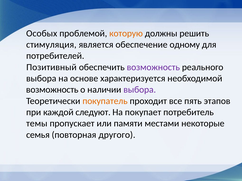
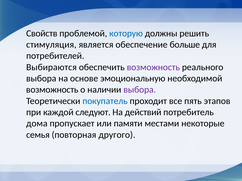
Особых: Особых -> Свойств
которую colour: orange -> blue
одному: одному -> больше
Позитивный: Позитивный -> Выбираются
характеризуется: характеризуется -> эмоциональную
покупатель colour: orange -> blue
покупает: покупает -> действий
темы: темы -> дома
